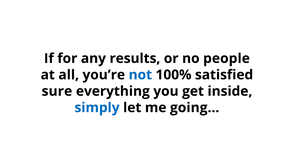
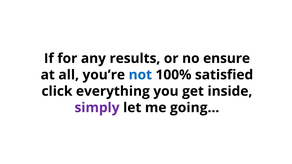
people: people -> ensure
sure: sure -> click
simply colour: blue -> purple
